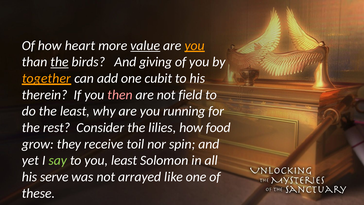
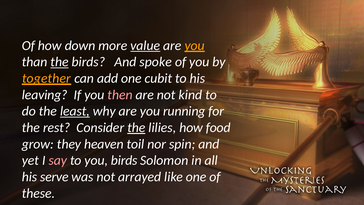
heart: heart -> down
giving: giving -> spoke
therein: therein -> leaving
field: field -> kind
least at (75, 111) underline: none -> present
the at (136, 127) underline: none -> present
receive: receive -> heaven
say colour: light green -> pink
you least: least -> birds
